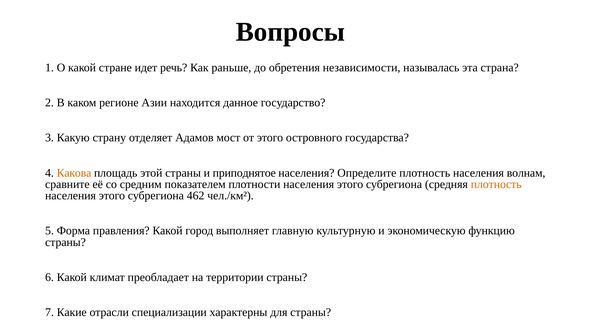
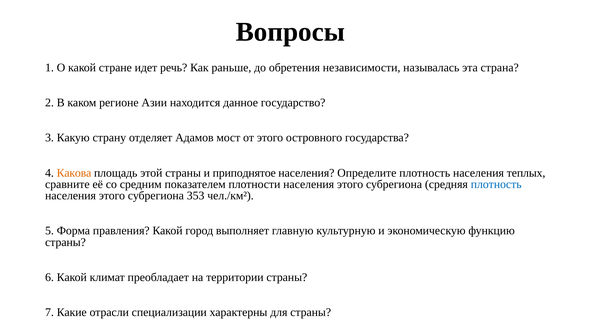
волнам: волнам -> теплых
плотность at (496, 184) colour: orange -> blue
462: 462 -> 353
